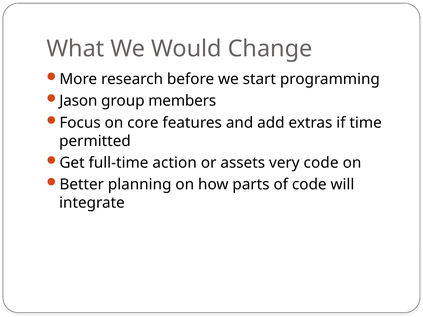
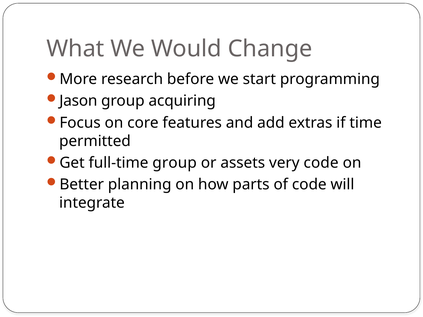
members: members -> acquiring
full-time action: action -> group
